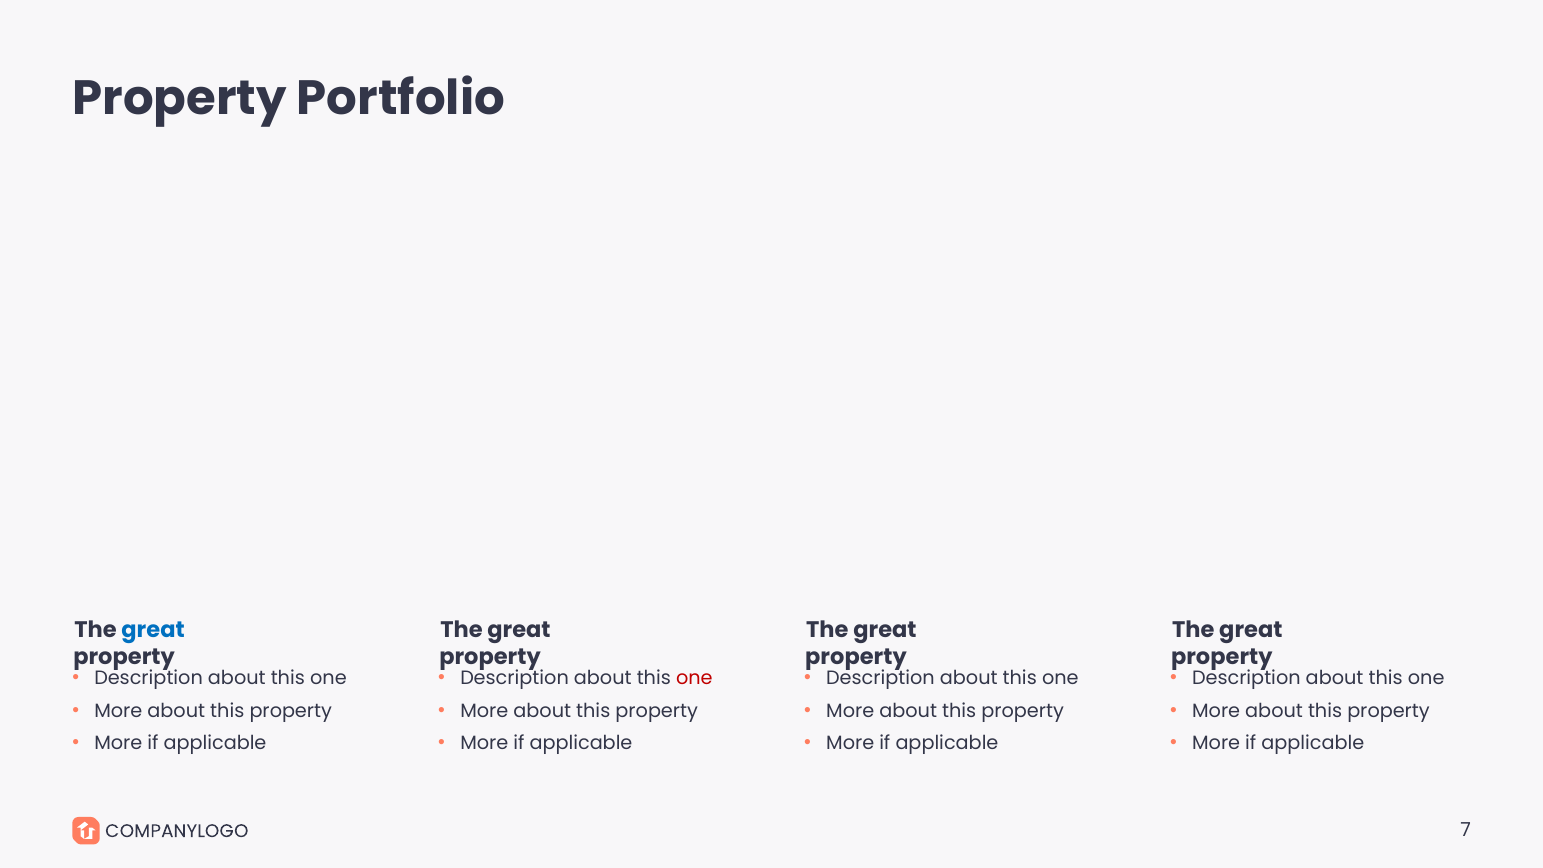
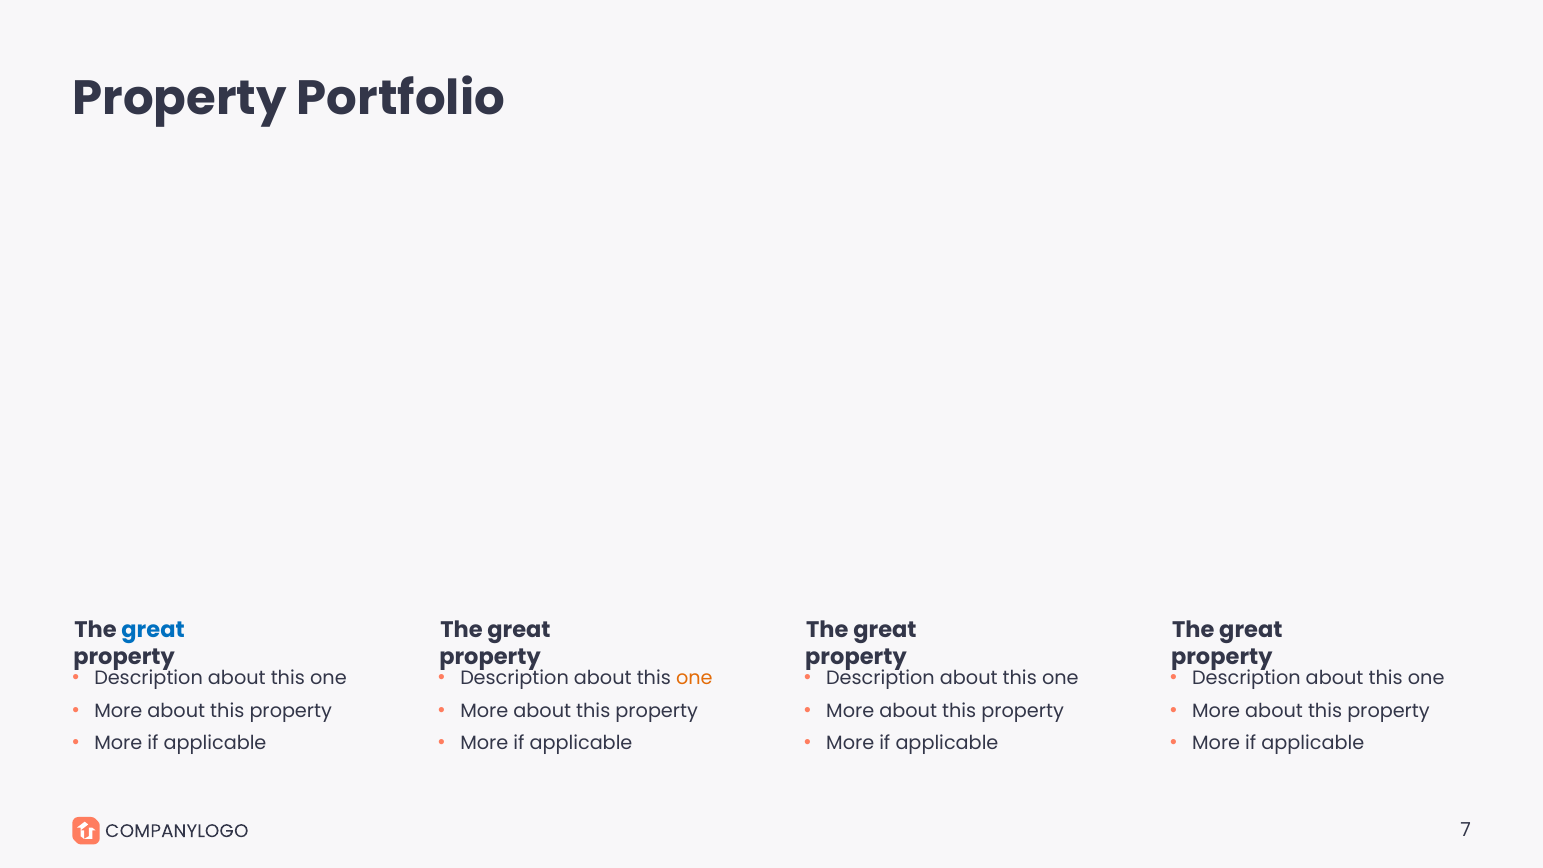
one at (694, 678) colour: red -> orange
